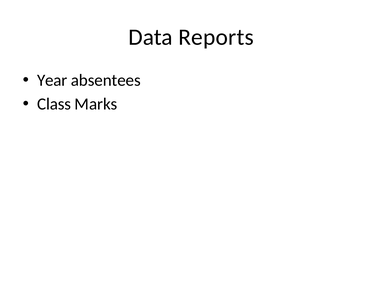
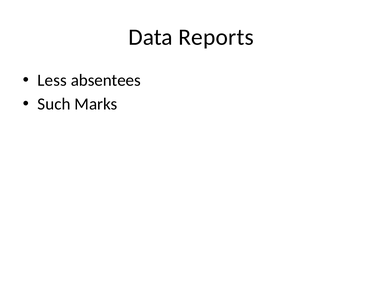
Year: Year -> Less
Class: Class -> Such
